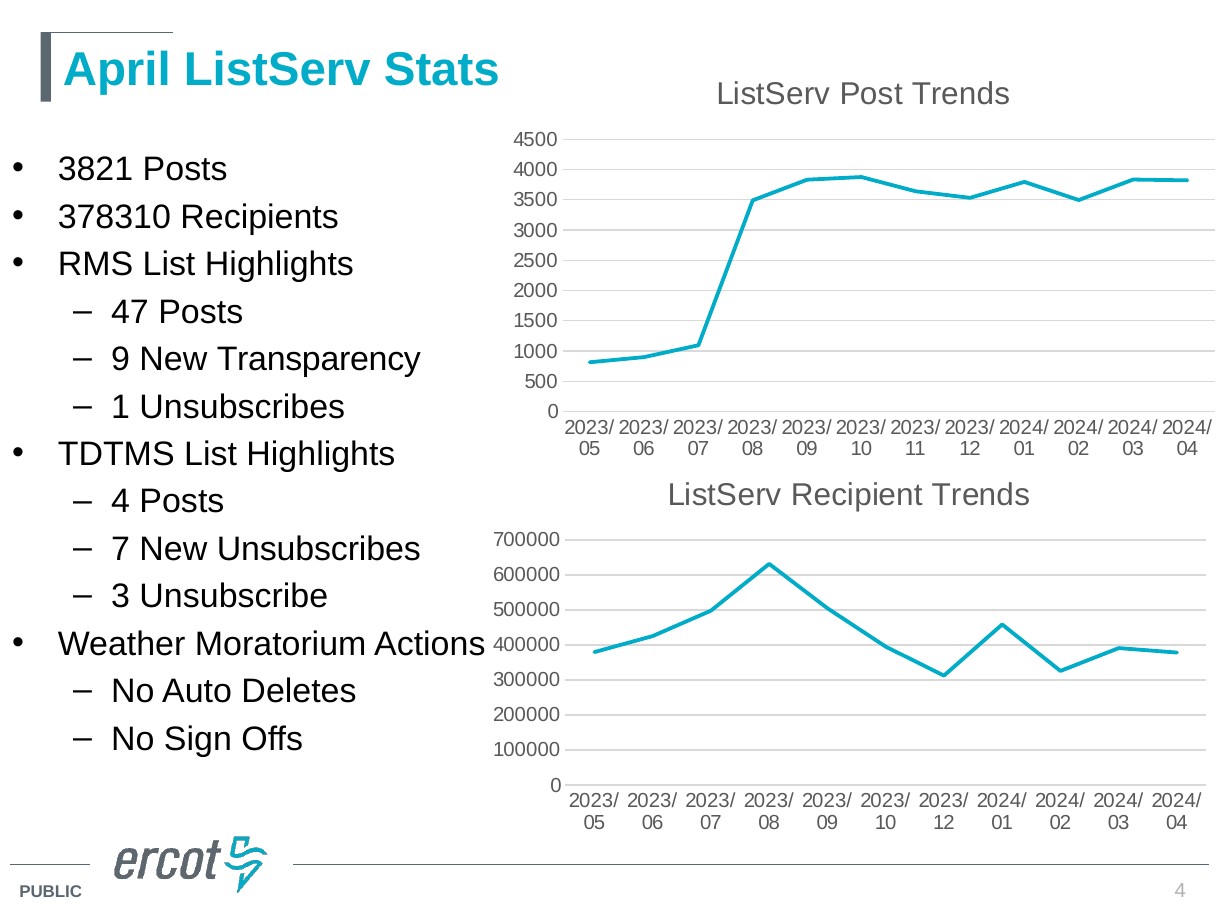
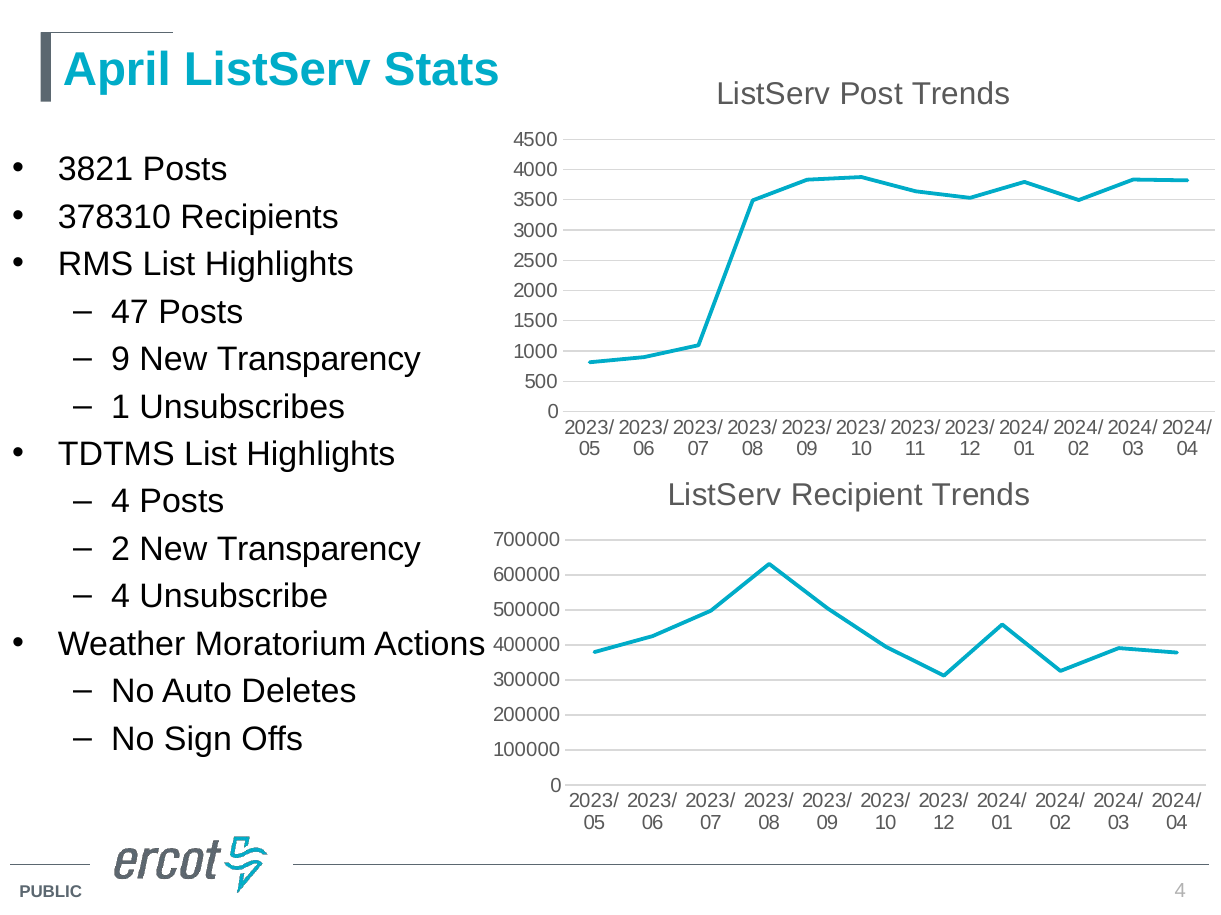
7: 7 -> 2
Unsubscribes at (319, 550): Unsubscribes -> Transparency
3 at (121, 597): 3 -> 4
